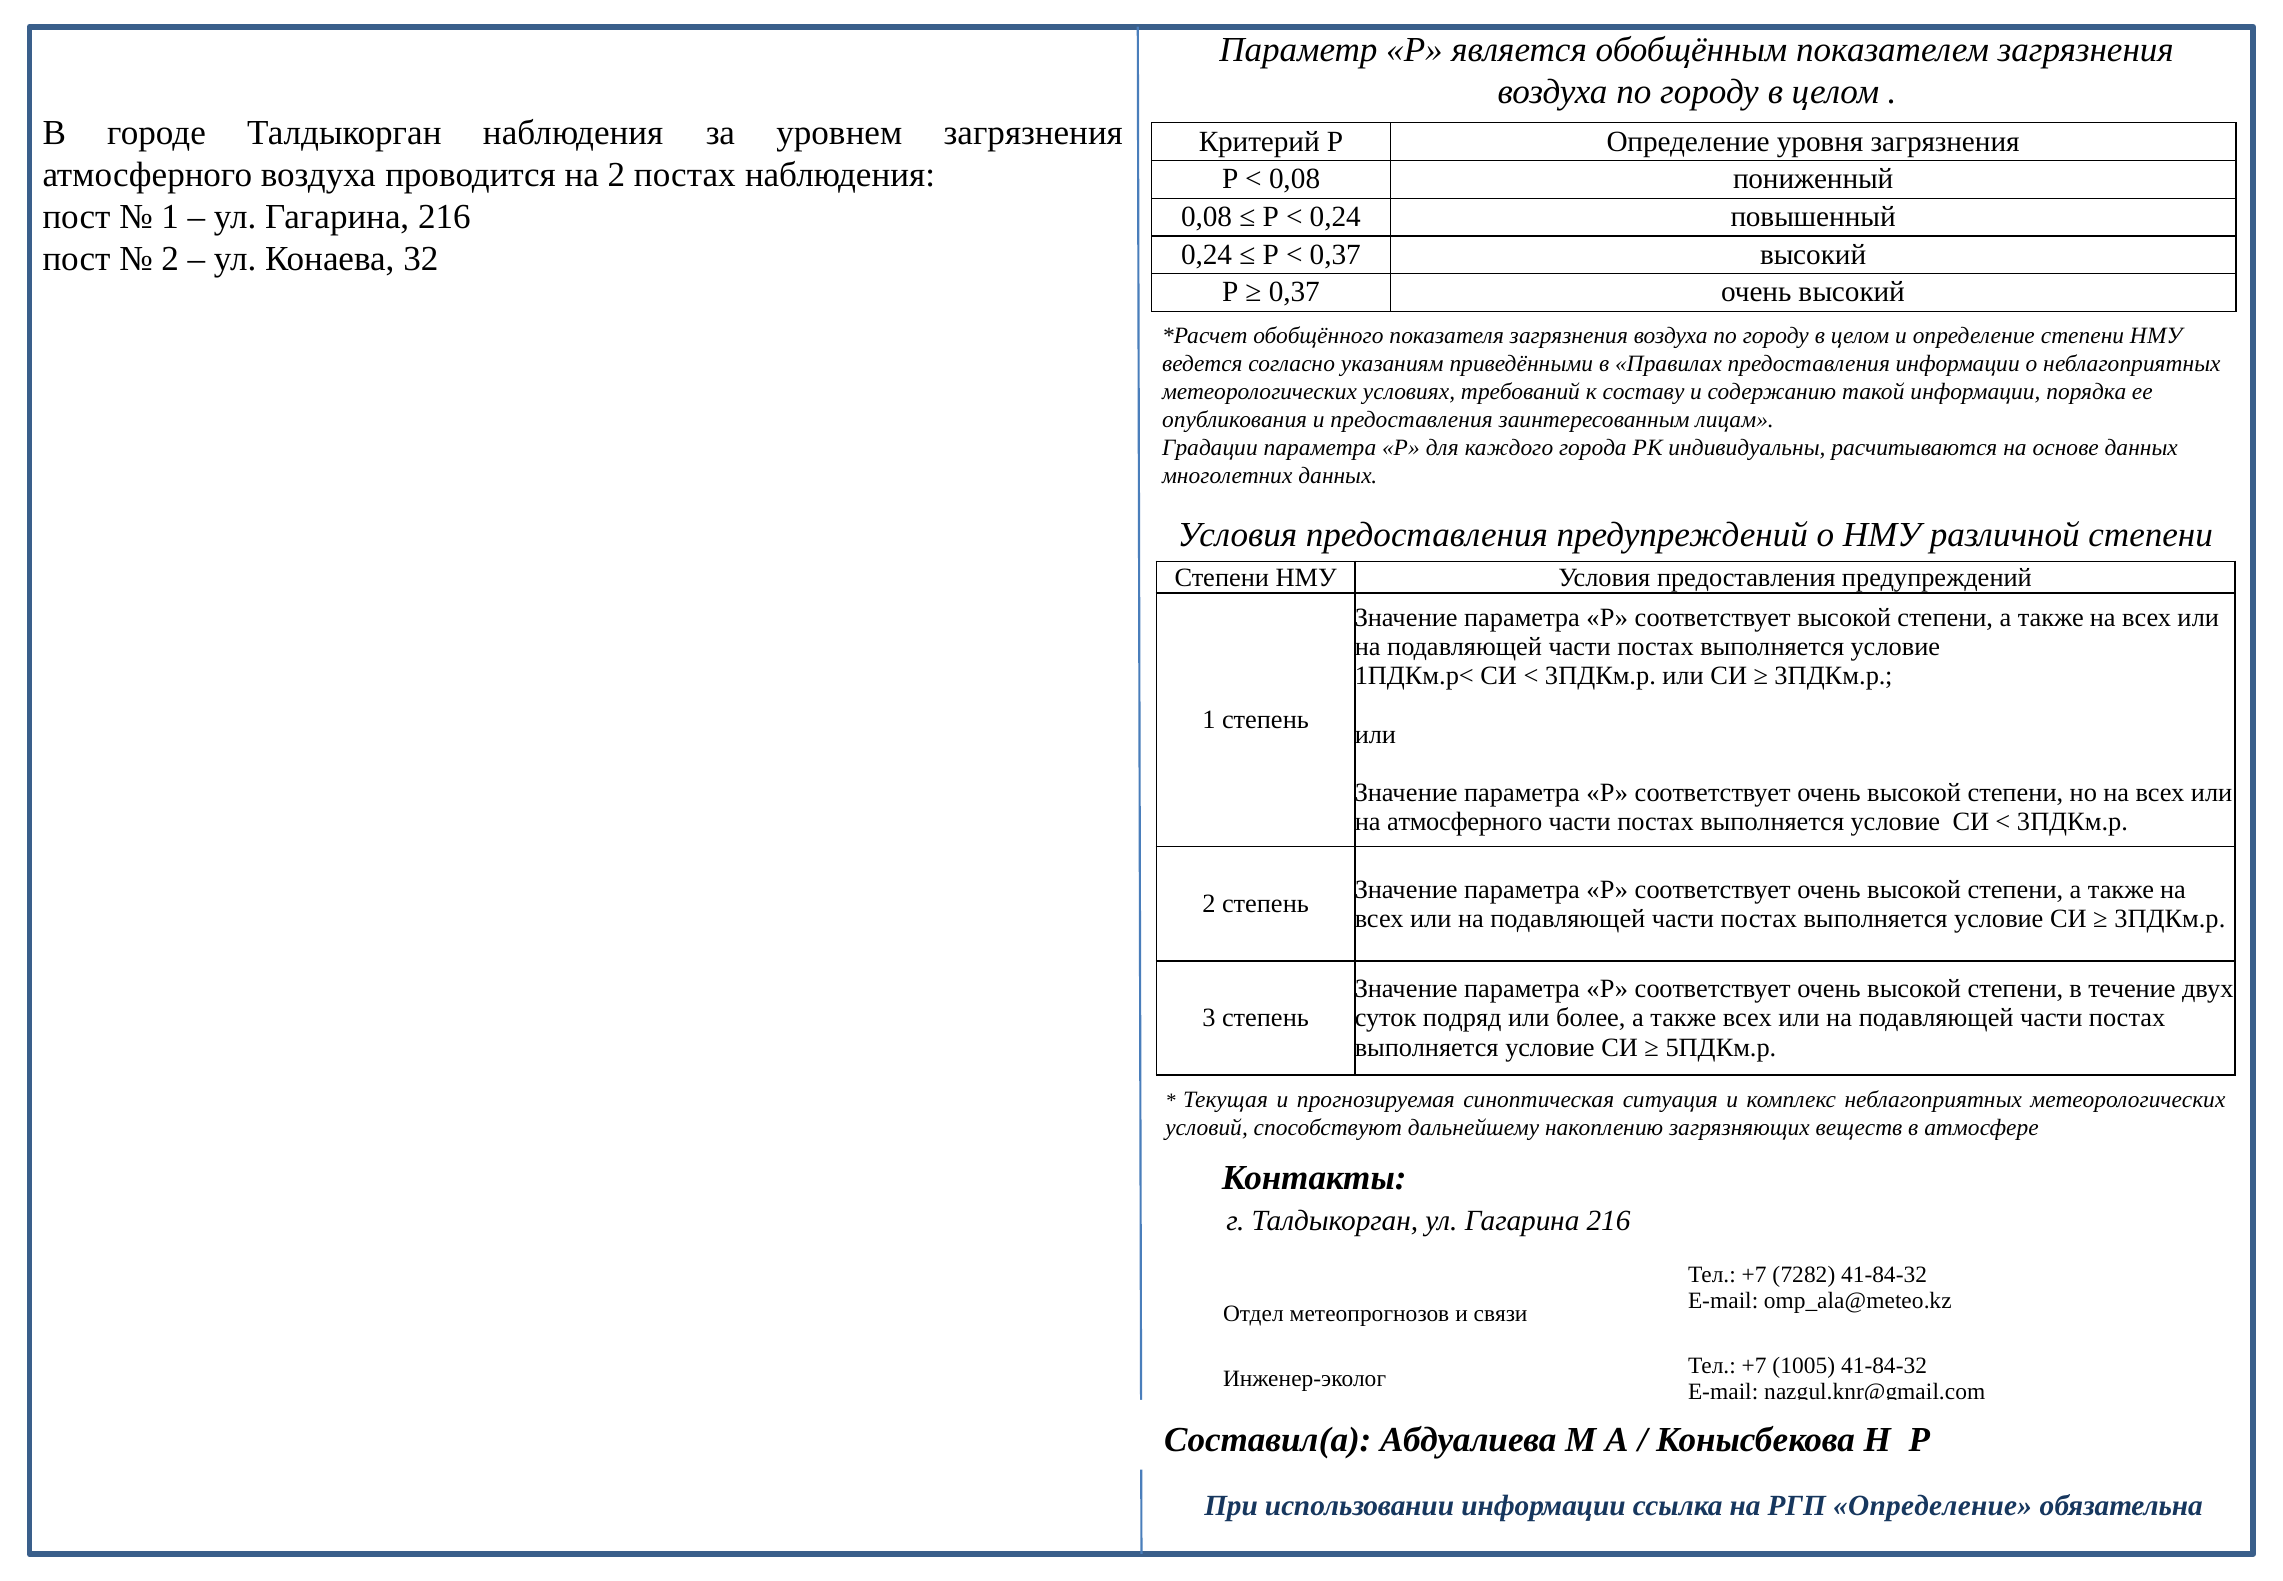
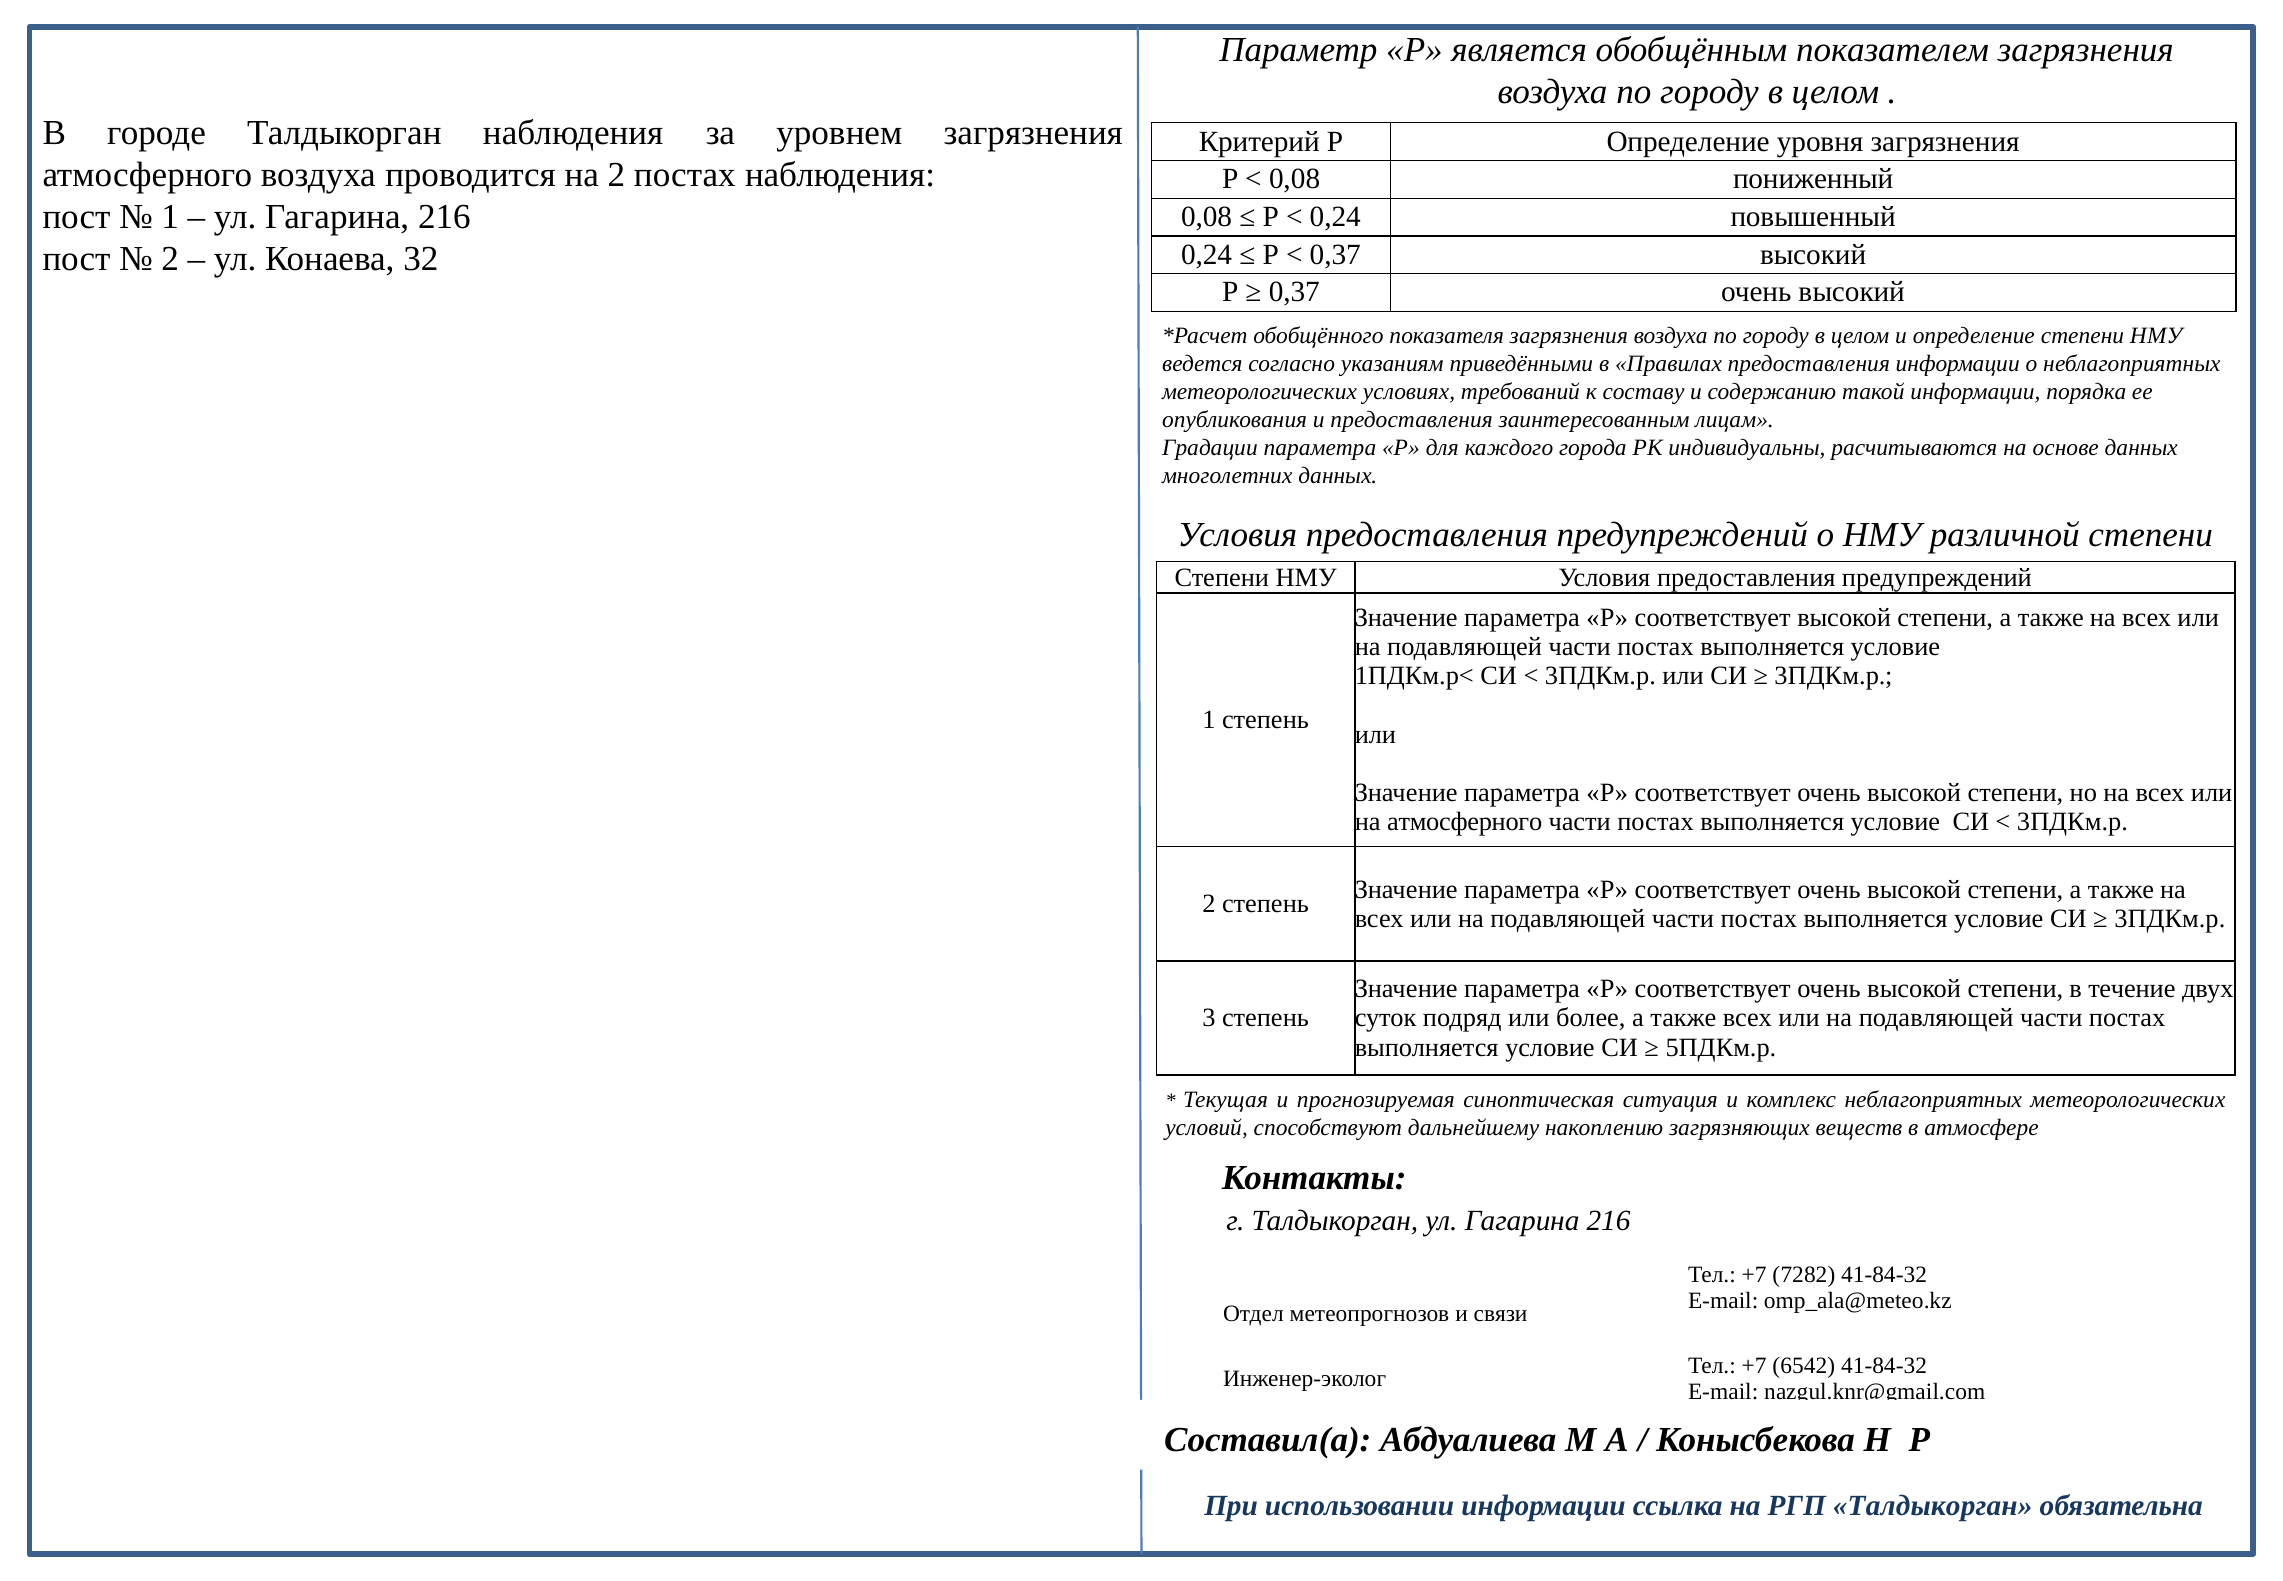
1005: 1005 -> 6542
РГП Определение: Определение -> Талдыкорган
